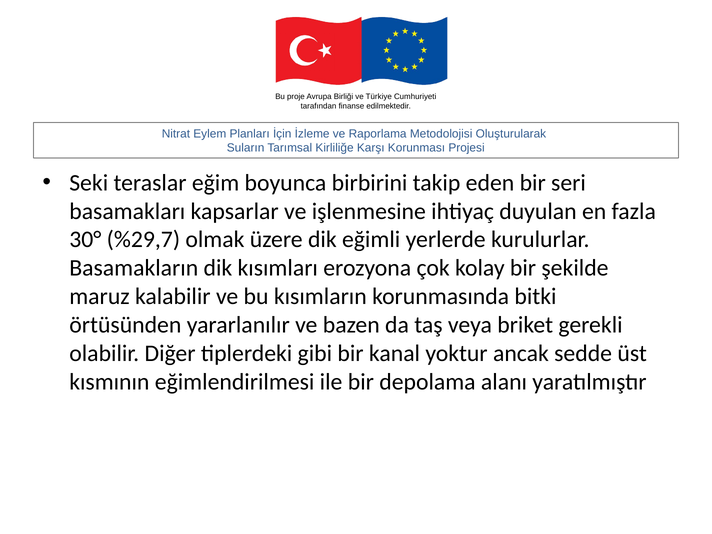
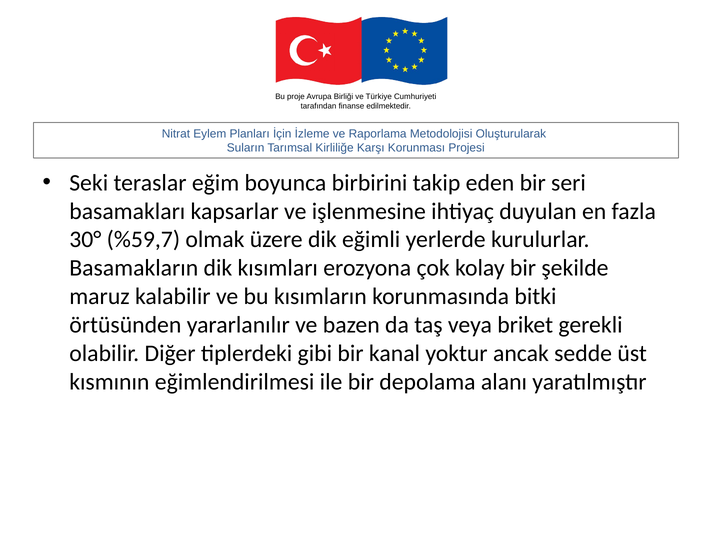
%29,7: %29,7 -> %59,7
